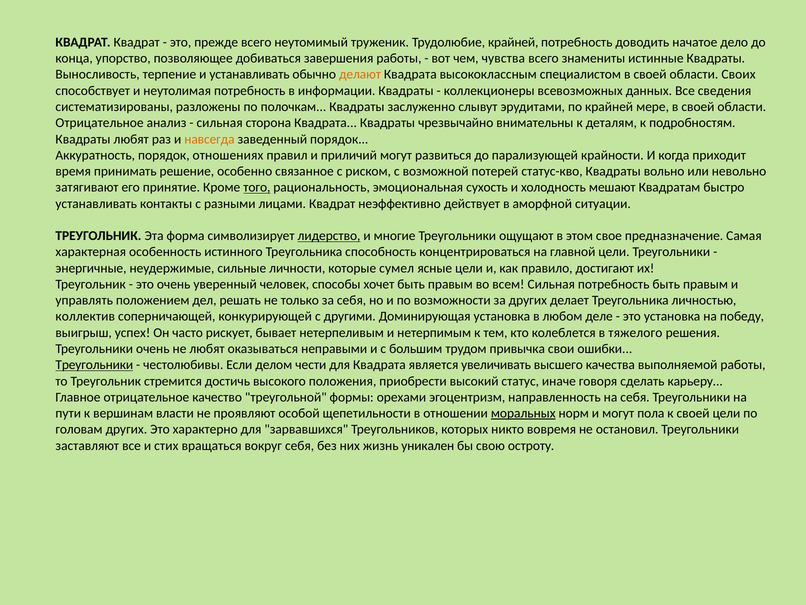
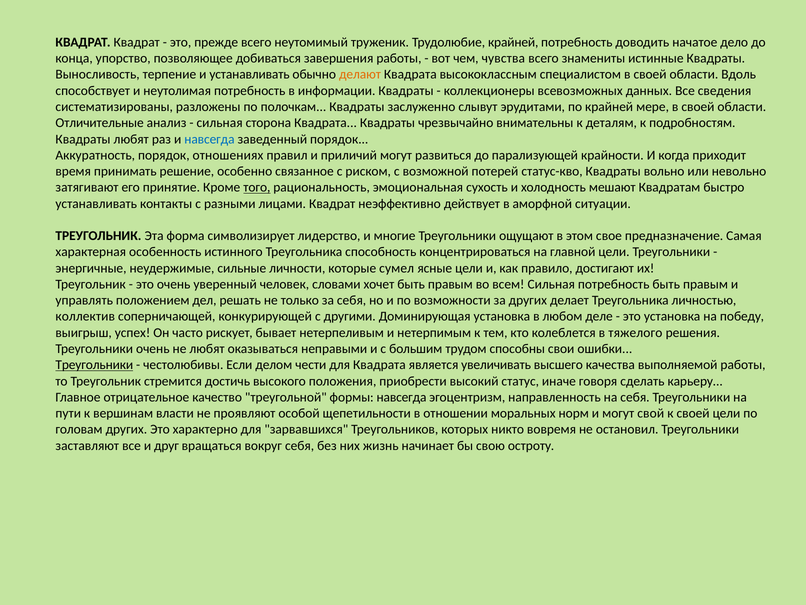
Своих: Своих -> Вдоль
Отрицательное at (100, 123): Отрицательное -> Отличительные
навсегда at (209, 139) colour: orange -> blue
лидерство underline: present -> none
способы: способы -> словами
привычка: привычка -> способны
формы орехами: орехами -> навсегда
моральных underline: present -> none
пола: пола -> свой
стих: стих -> друг
уникален: уникален -> начинает
